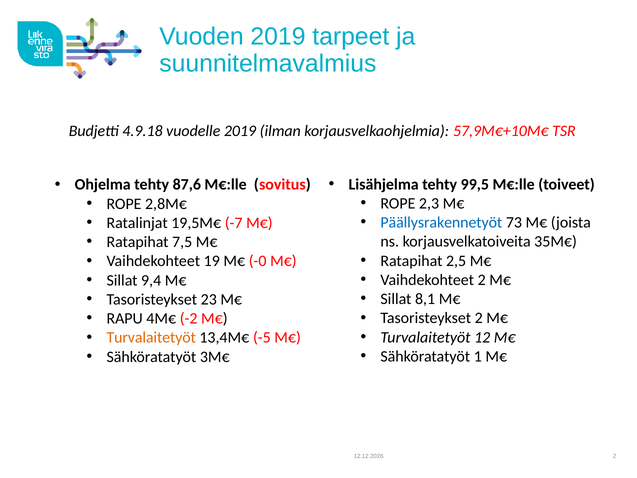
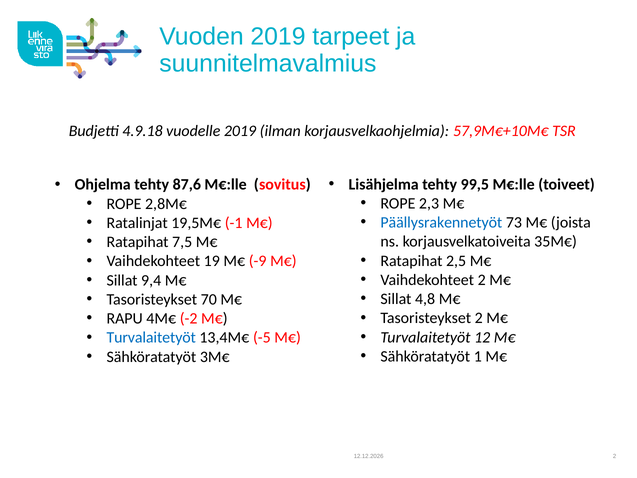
-7: -7 -> -1
-0: -0 -> -9
8,1: 8,1 -> 4,8
23: 23 -> 70
Turvalaitetyöt at (151, 337) colour: orange -> blue
